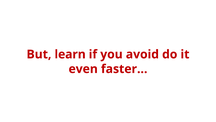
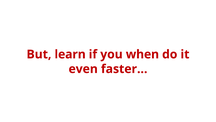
avoid: avoid -> when
